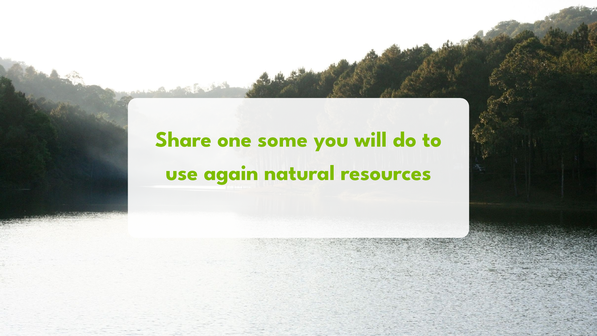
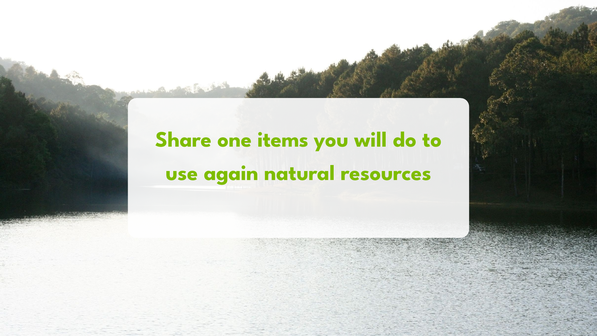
some: some -> items
